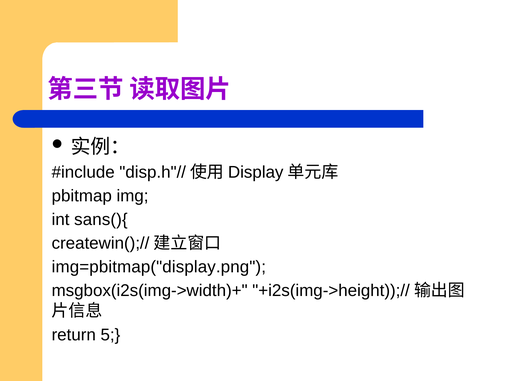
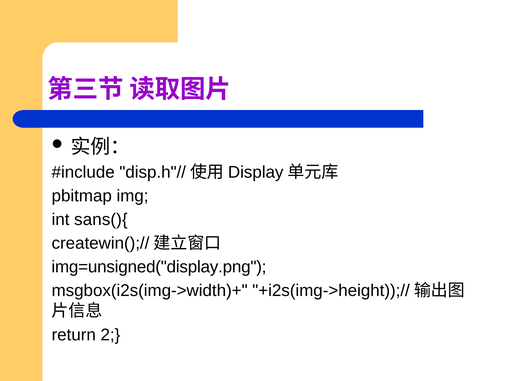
img=pbitmap("display.png: img=pbitmap("display.png -> img=unsigned("display.png
5: 5 -> 2
